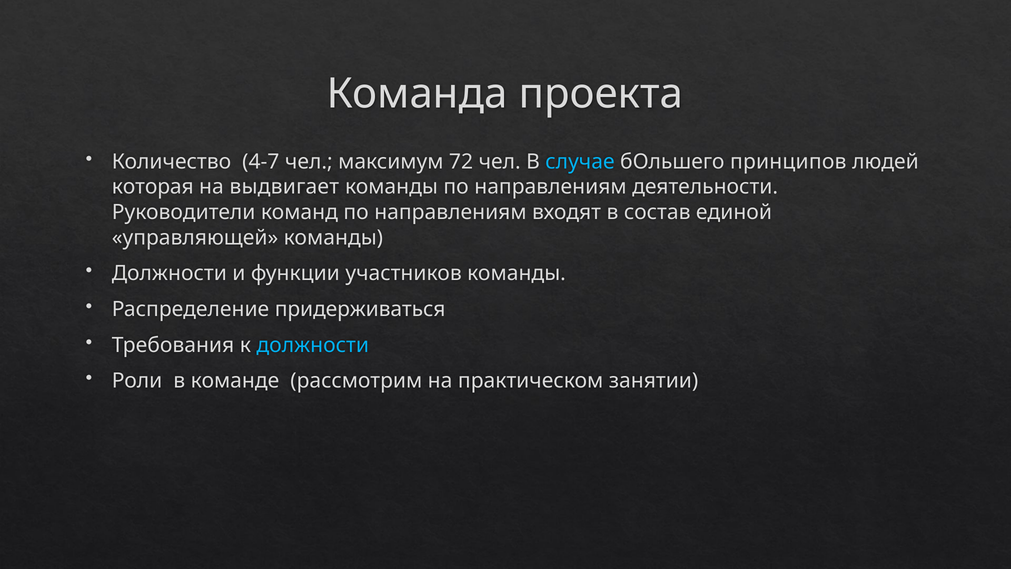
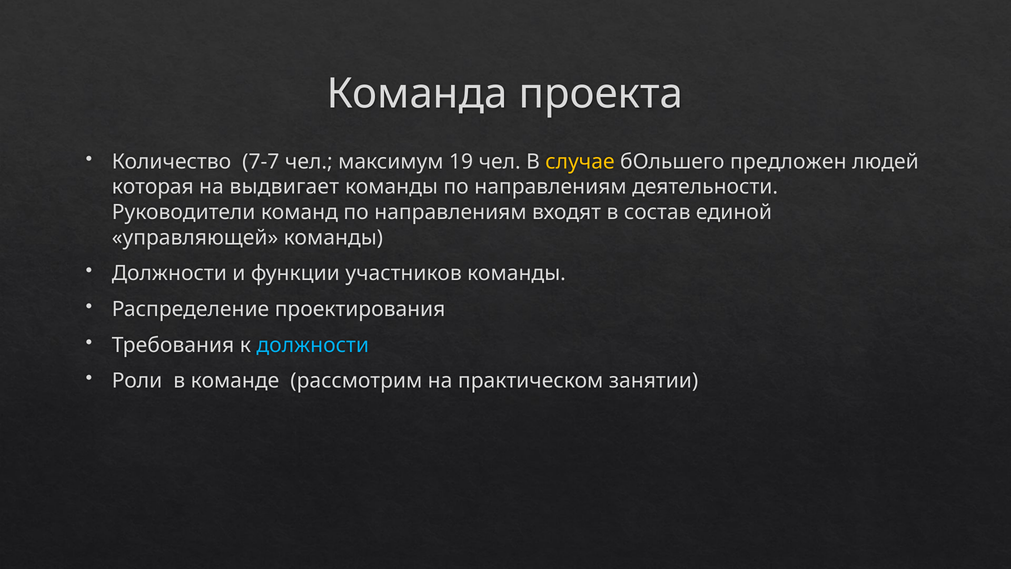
4-7: 4-7 -> 7-7
72: 72 -> 19
случае colour: light blue -> yellow
принципов: принципов -> предложен
придерживаться: придерживаться -> проектирования
